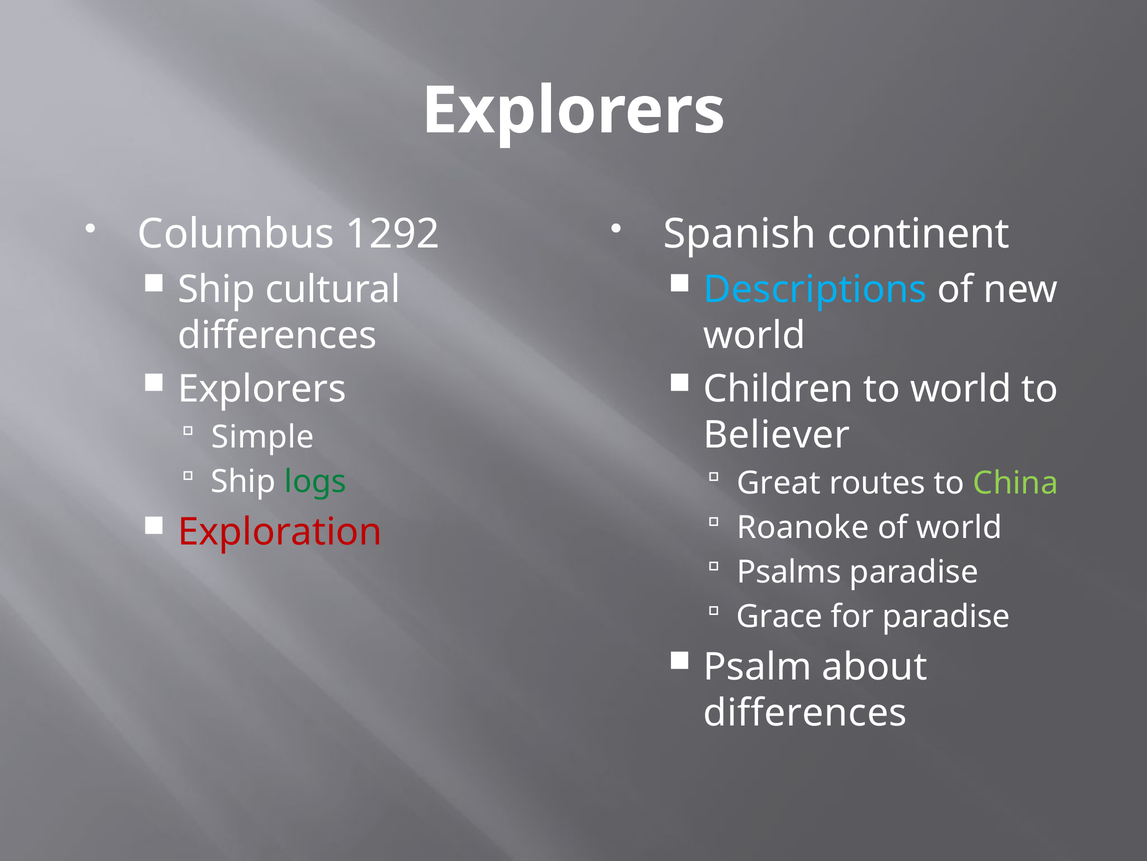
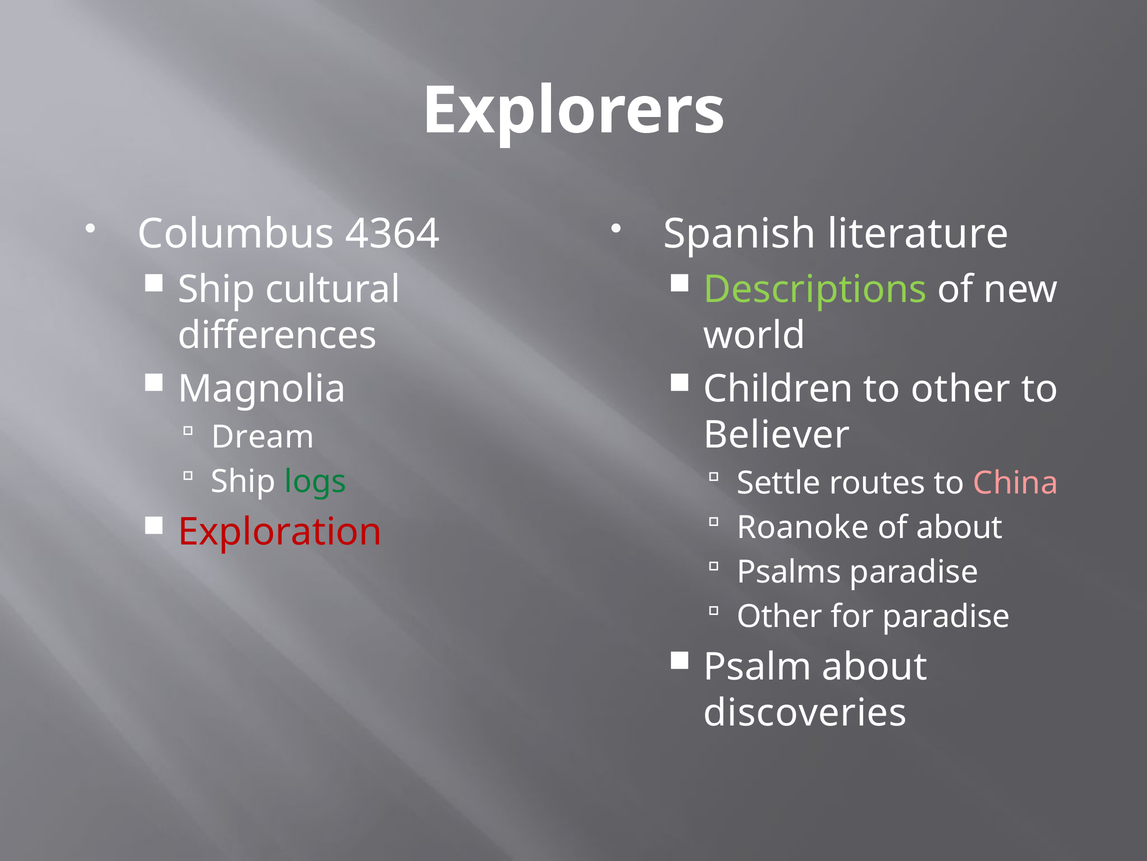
1292: 1292 -> 4364
continent: continent -> literature
Descriptions colour: light blue -> light green
Explorers at (262, 389): Explorers -> Magnolia
to world: world -> other
Simple: Simple -> Dream
Great: Great -> Settle
China colour: light green -> pink
of world: world -> about
Grace at (780, 616): Grace -> Other
differences at (805, 712): differences -> discoveries
